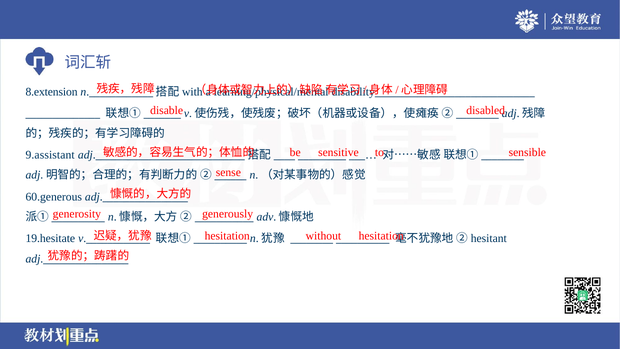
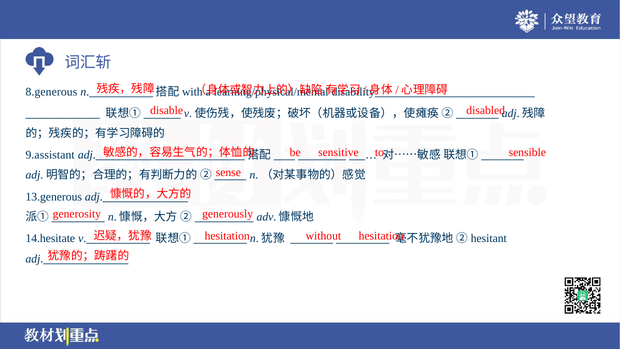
8.extension: 8.extension -> 8.generous
60.generous: 60.generous -> 13.generous
19.hesitate: 19.hesitate -> 14.hesitate
